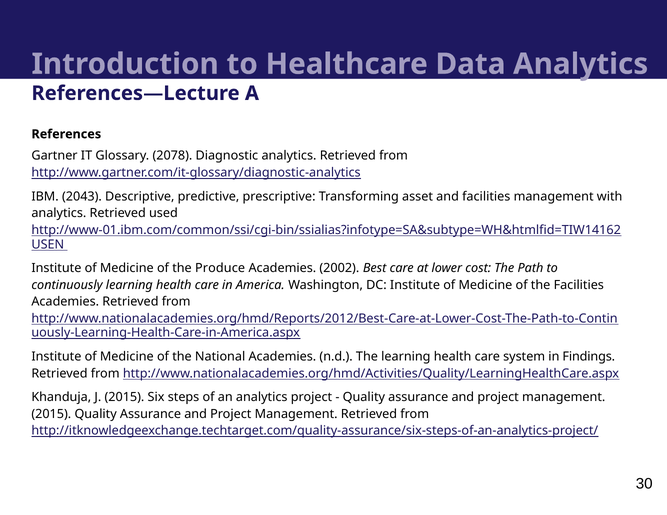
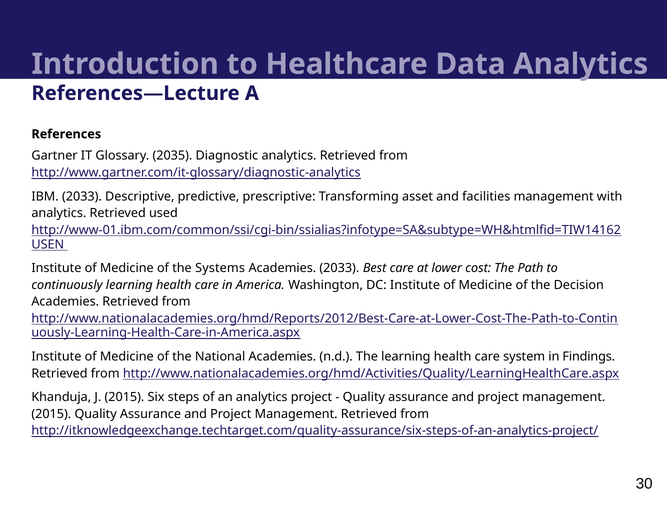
2078: 2078 -> 2035
IBM 2043: 2043 -> 2033
Produce: Produce -> Systems
Academies 2002: 2002 -> 2033
the Facilities: Facilities -> Decision
